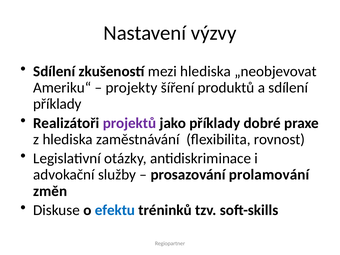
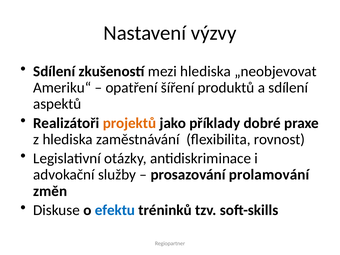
projekty: projekty -> opatření
příklady at (57, 104): příklady -> aspektů
projektů colour: purple -> orange
